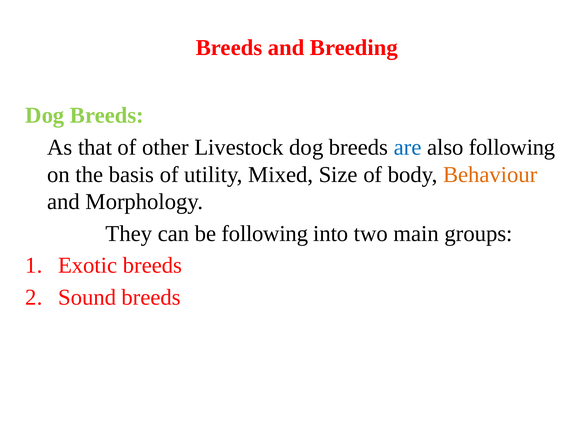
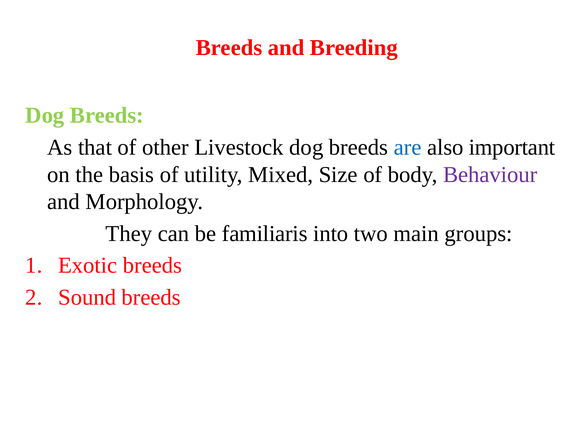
also following: following -> important
Behaviour colour: orange -> purple
be following: following -> familiaris
